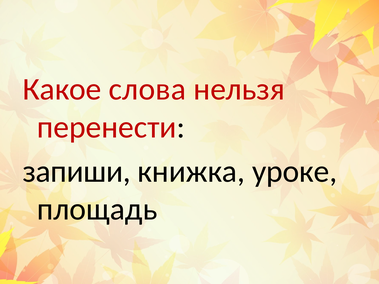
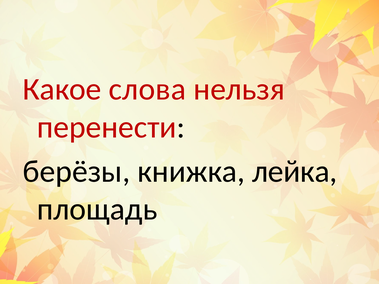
запиши: запиши -> берёзы
уроке: уроке -> лейка
